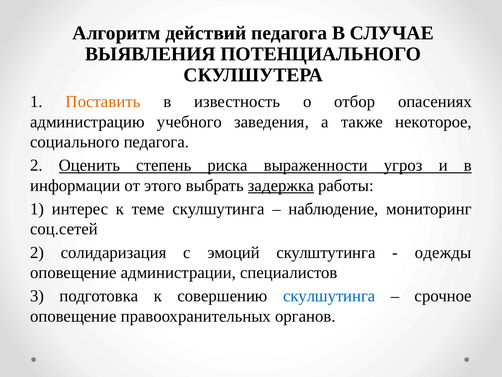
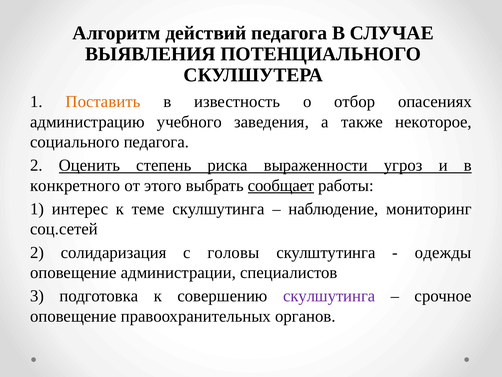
информации: информации -> конкретного
задержка: задержка -> сообщает
эмоций: эмоций -> головы
скулшутинга at (329, 296) colour: blue -> purple
